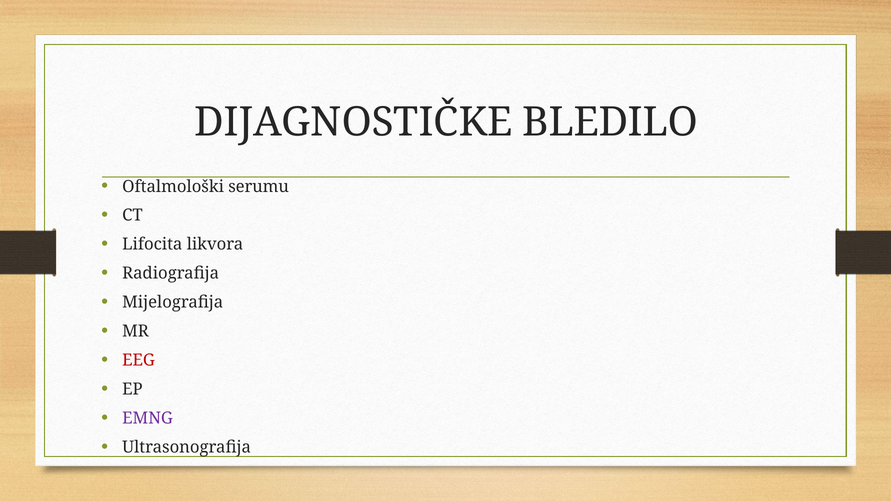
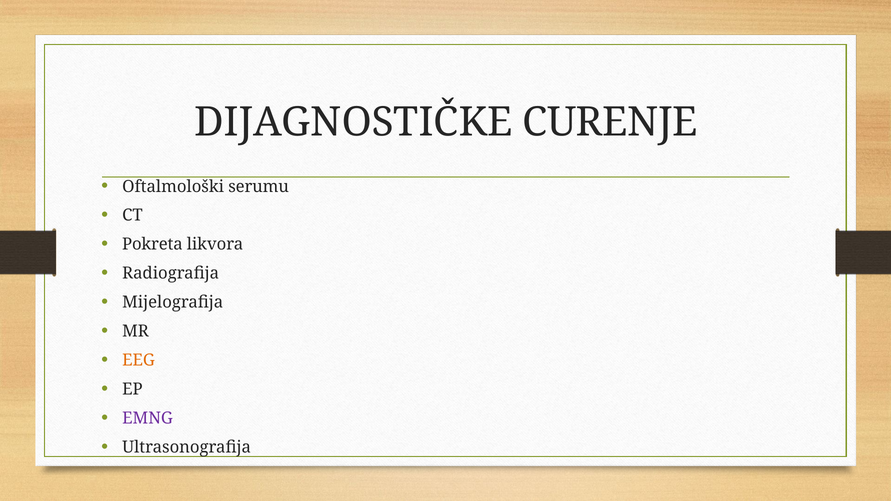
BLEDILO: BLEDILO -> CURENJE
Lifocita: Lifocita -> Pokreta
EEG colour: red -> orange
